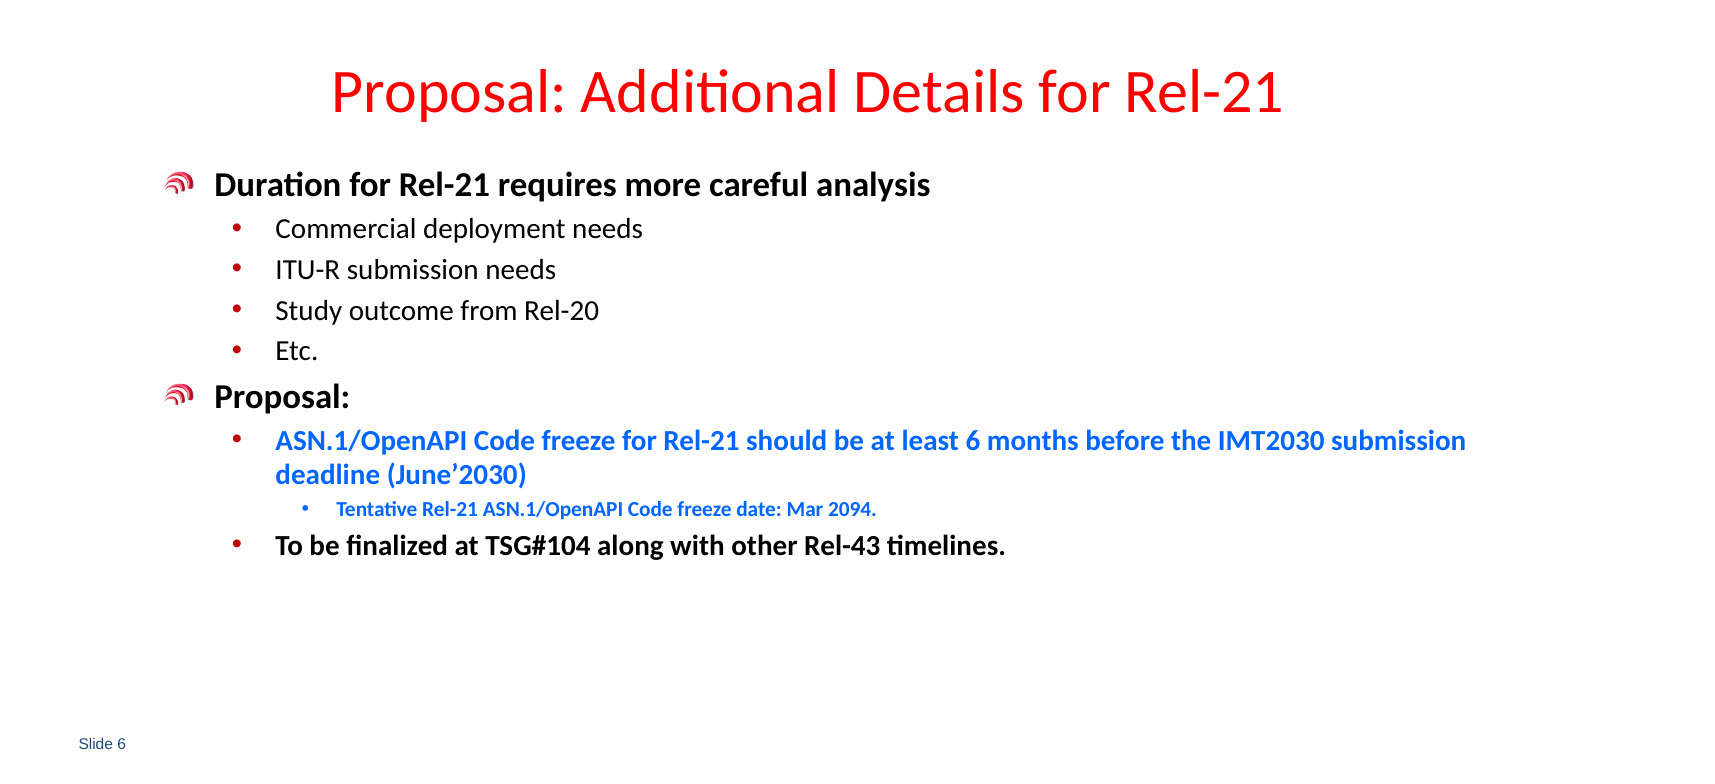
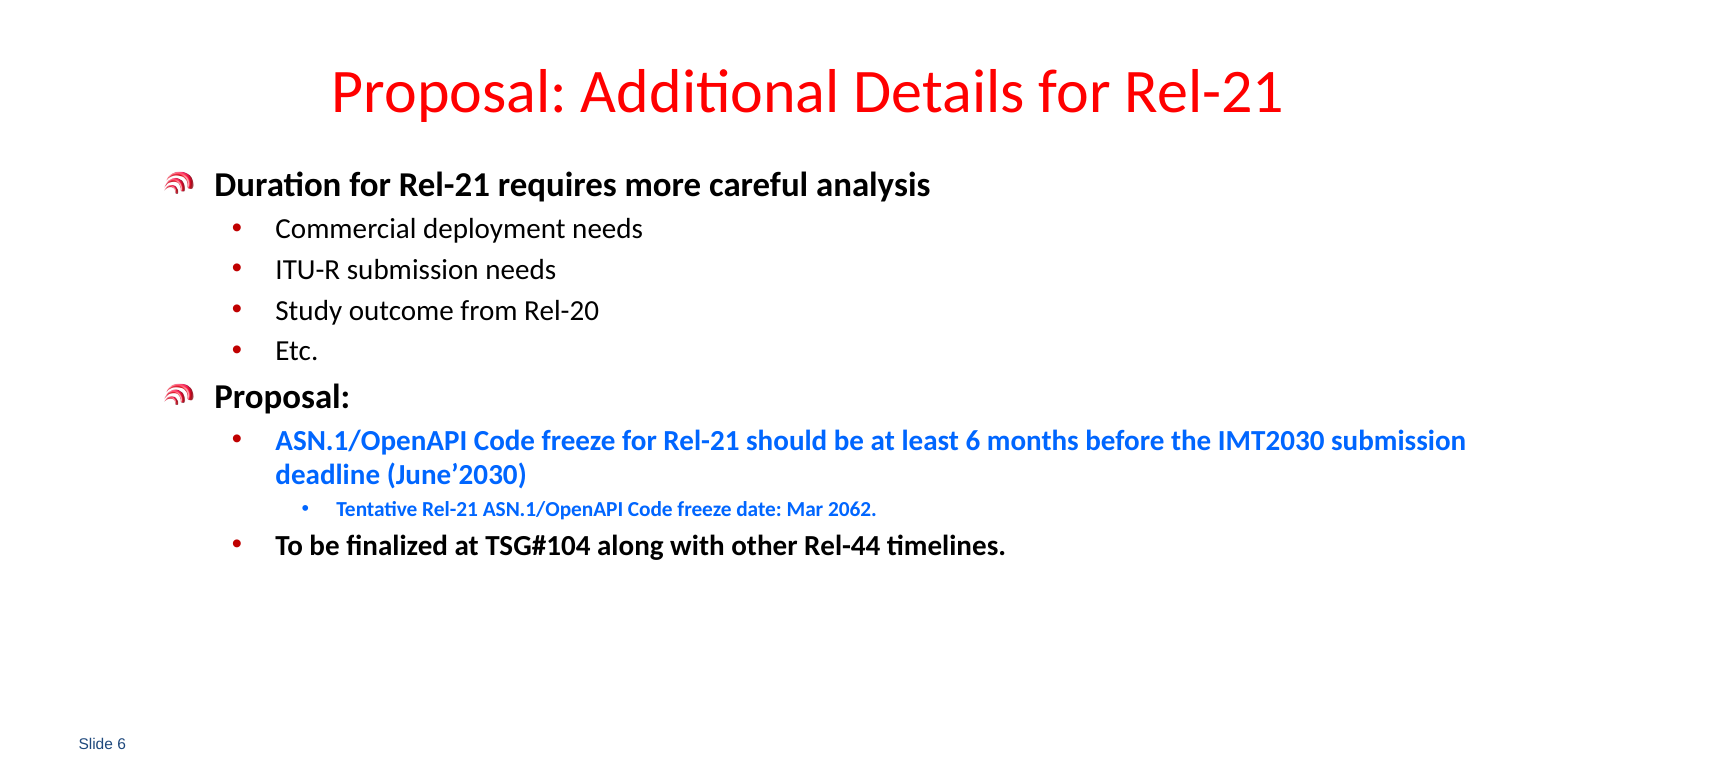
2094: 2094 -> 2062
Rel-43: Rel-43 -> Rel-44
